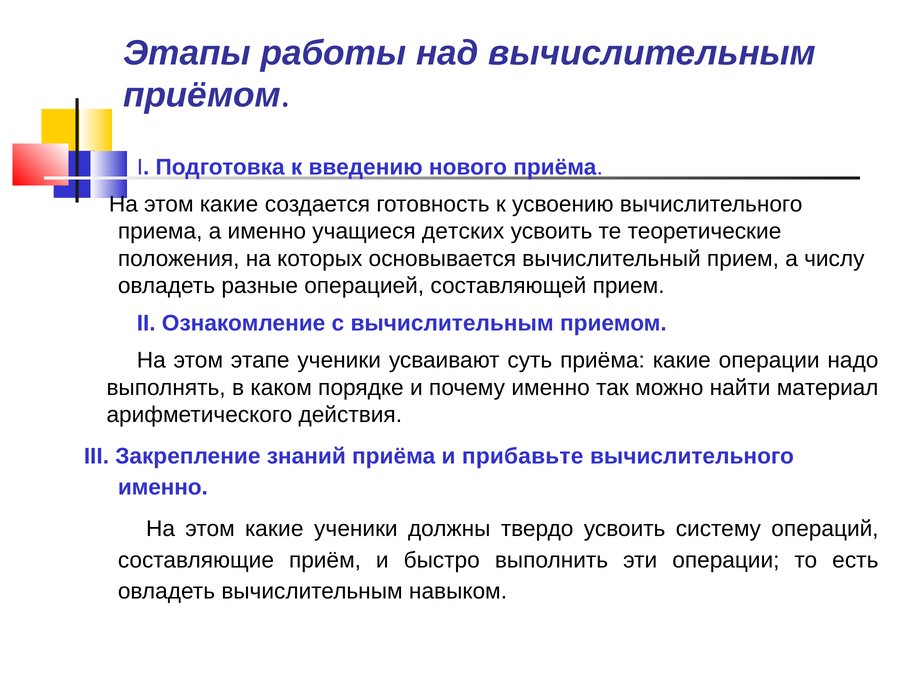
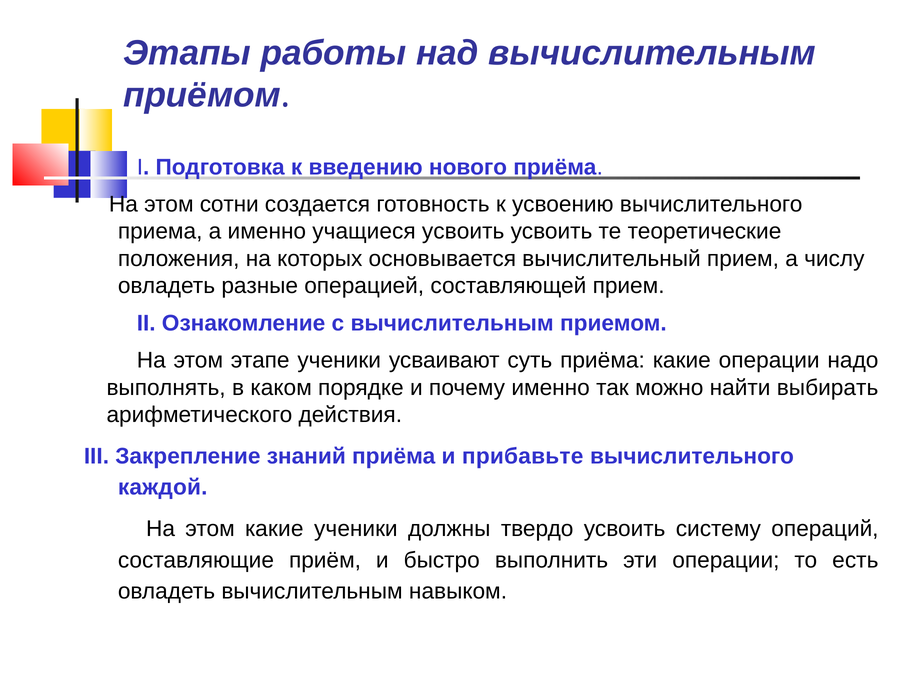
какие at (229, 204): какие -> сотни
учащиеся детских: детских -> усвоить
материал: материал -> выбирать
именно at (163, 488): именно -> каждой
